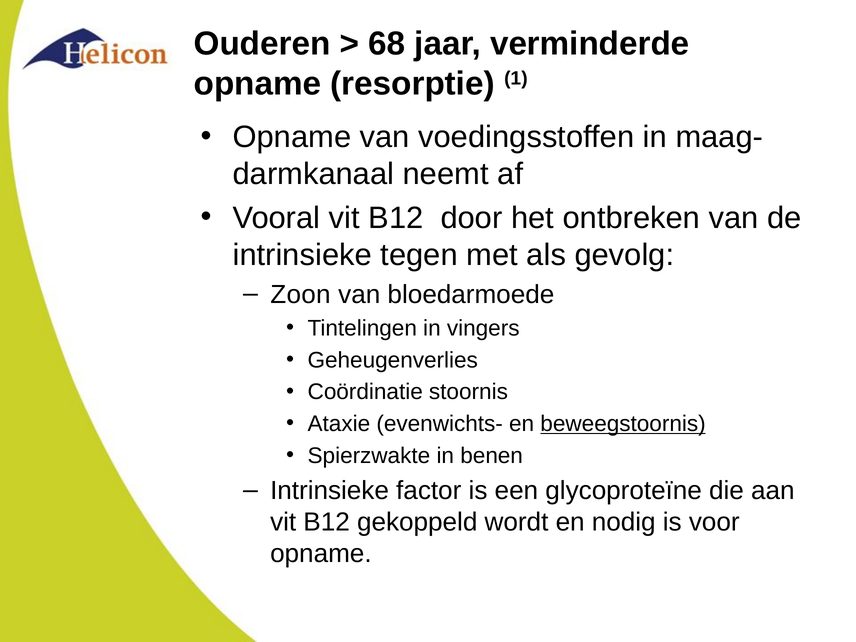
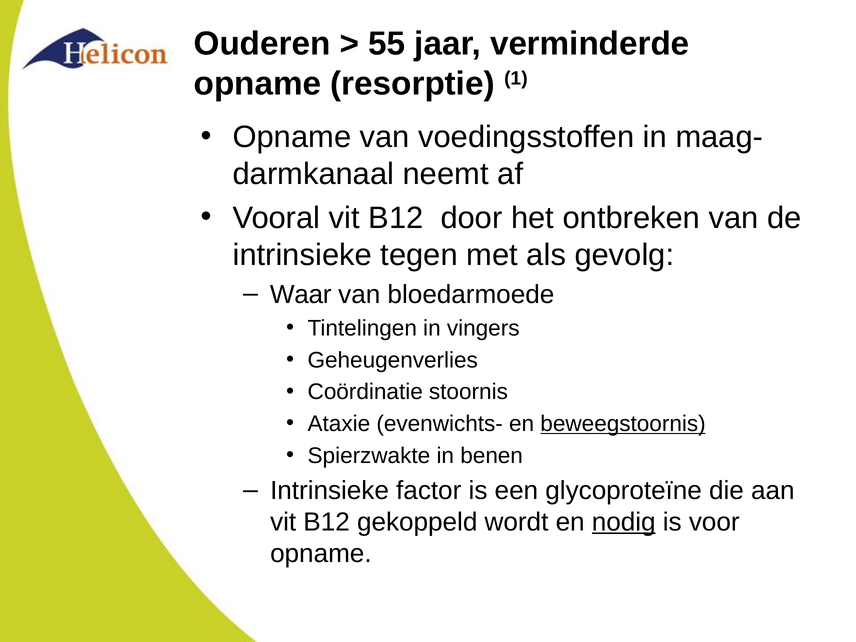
68: 68 -> 55
Zoon: Zoon -> Waar
nodig underline: none -> present
